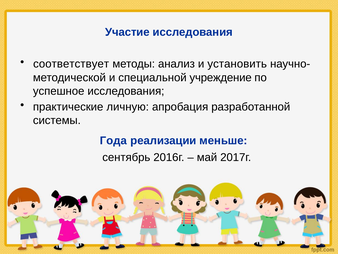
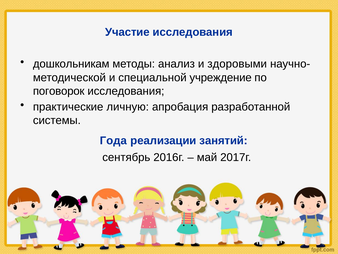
соответствует: соответствует -> дошкольникам
установить: установить -> здоровыми
успешное: успешное -> поговорок
меньше: меньше -> занятий
